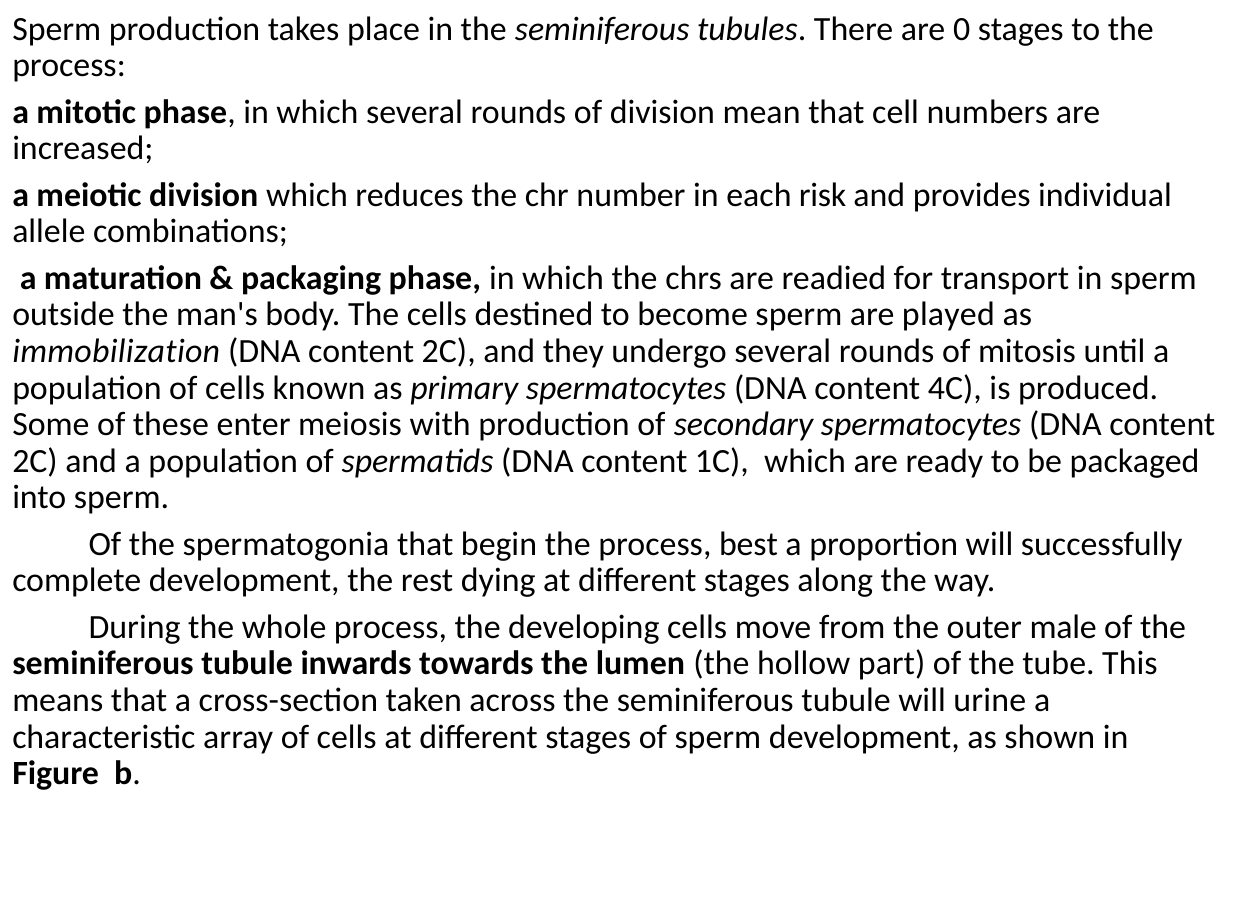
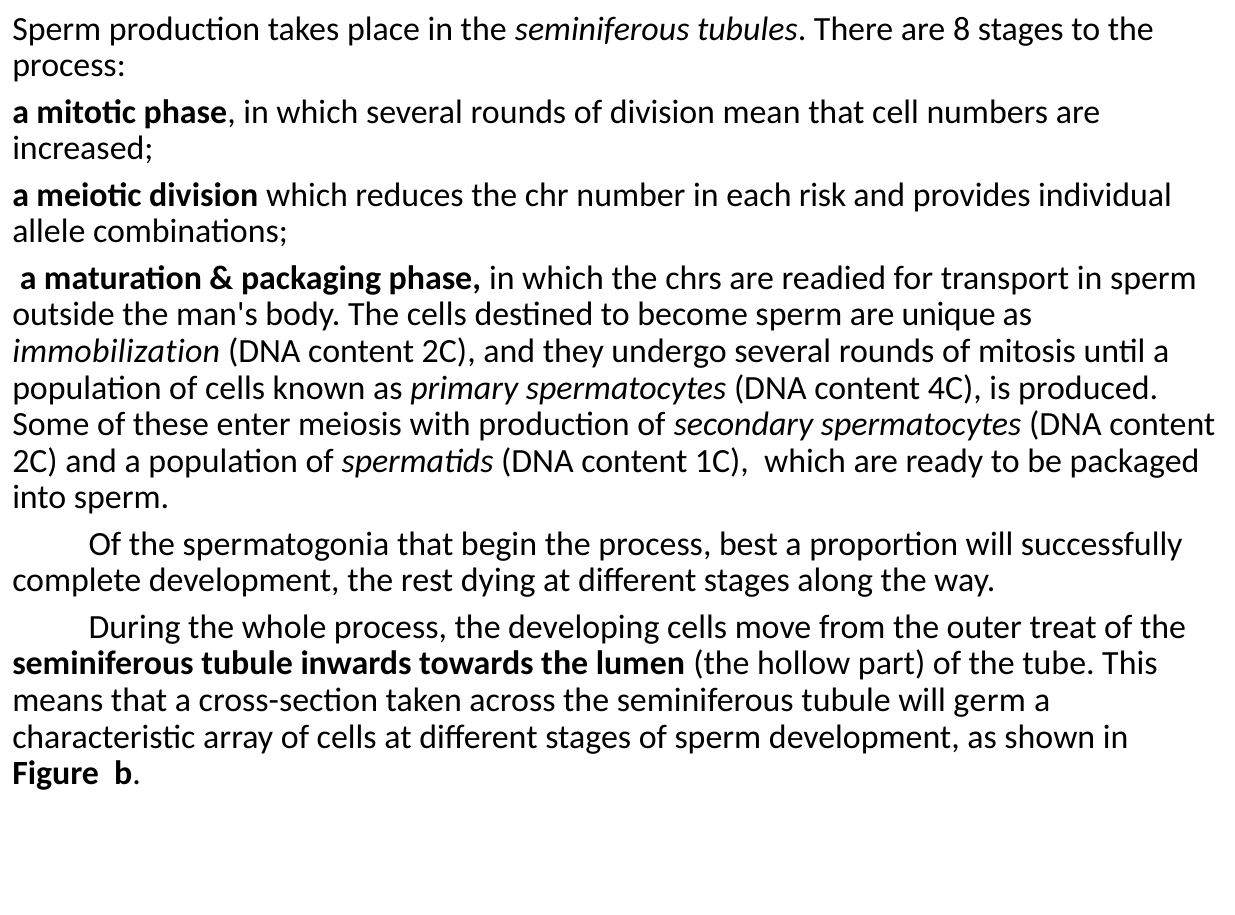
0: 0 -> 8
played: played -> unique
male: male -> treat
urine: urine -> germ
